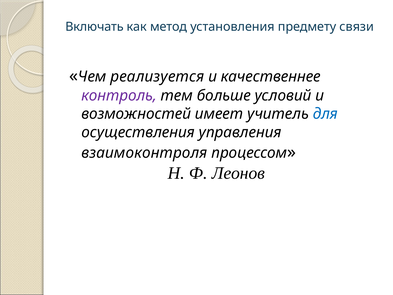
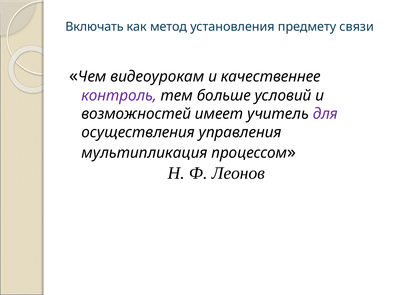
реализуется: реализуется -> видеоурокам
для colour: blue -> purple
взаимоконтроля: взаимоконтроля -> мультипликация
